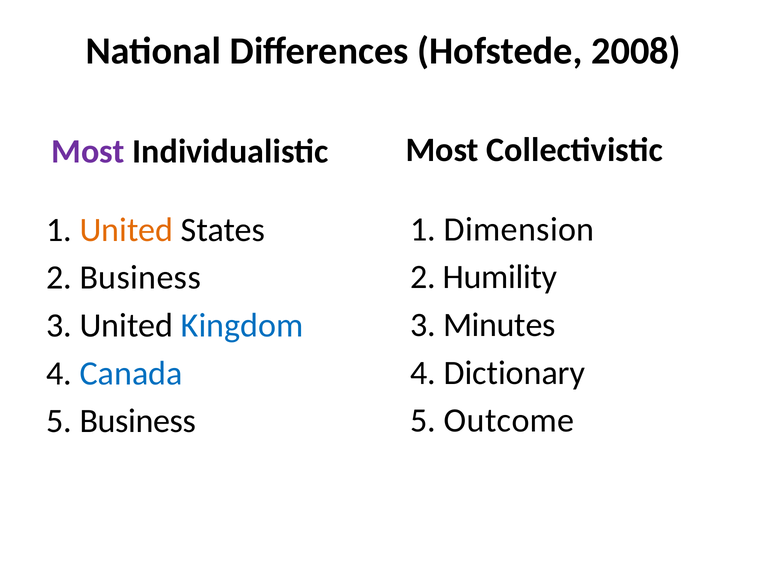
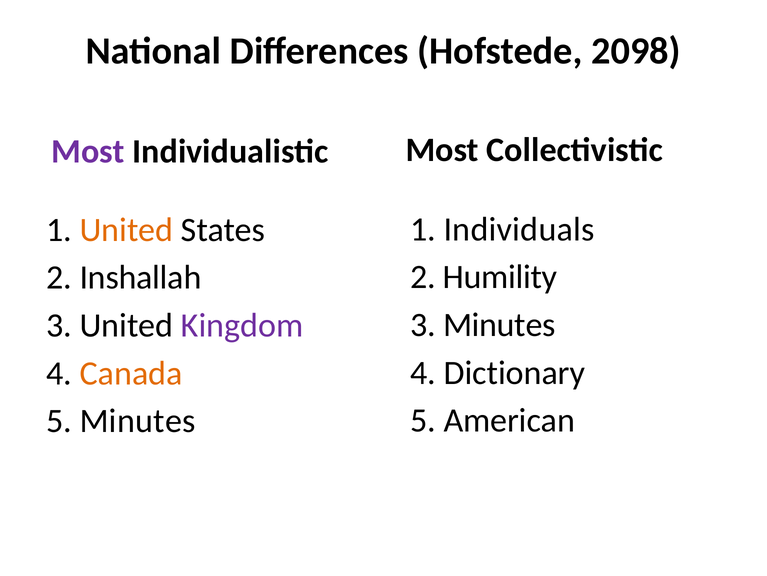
2008: 2008 -> 2098
Dimension: Dimension -> Individuals
2 Business: Business -> Inshallah
Kingdom colour: blue -> purple
Canada colour: blue -> orange
Outcome: Outcome -> American
5 Business: Business -> Minutes
